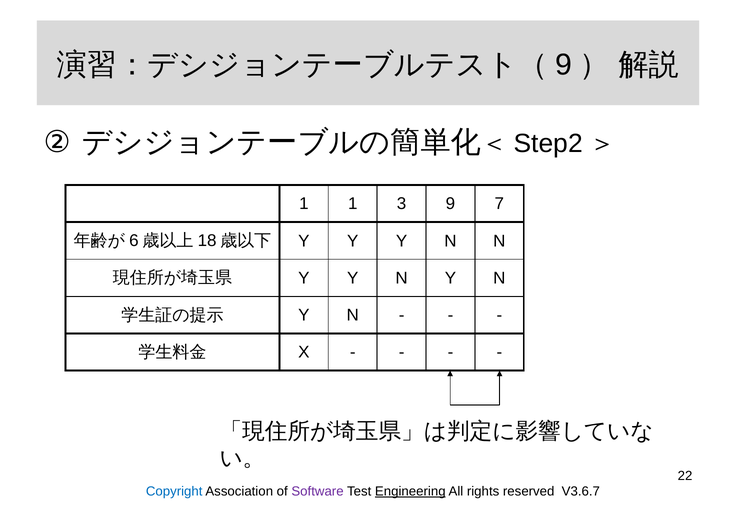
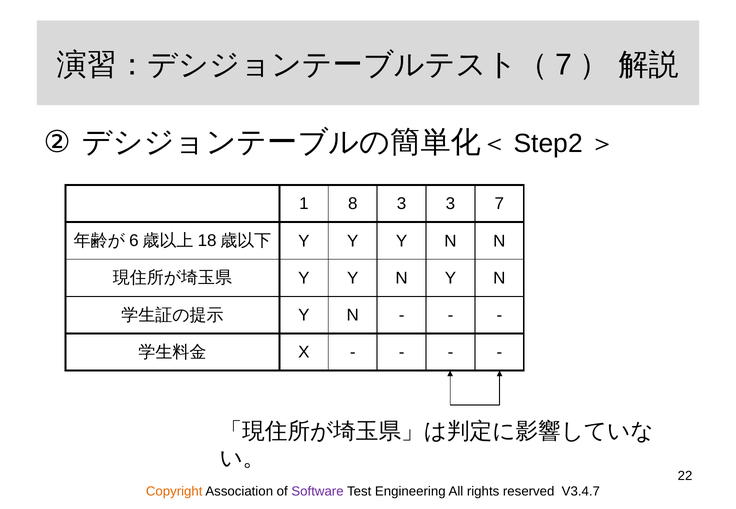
9 at (564, 65): 9 -> 7
1 1: 1 -> 8
3 9: 9 -> 3
Copyright colour: blue -> orange
Engineering underline: present -> none
V3.6.7: V3.6.7 -> V3.4.7
